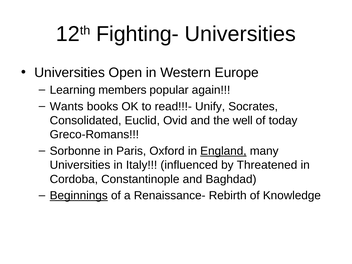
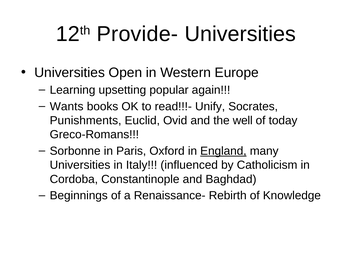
Fighting-: Fighting- -> Provide-
members: members -> upsetting
Consolidated: Consolidated -> Punishments
Threatened: Threatened -> Catholicism
Beginnings underline: present -> none
